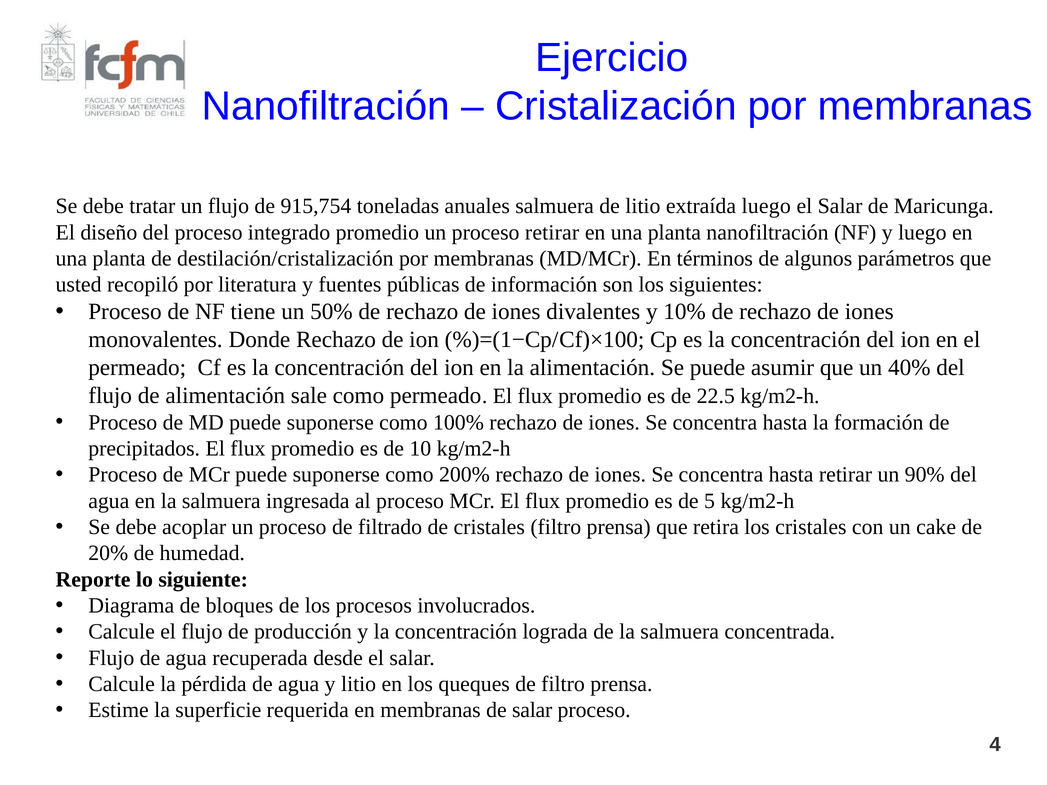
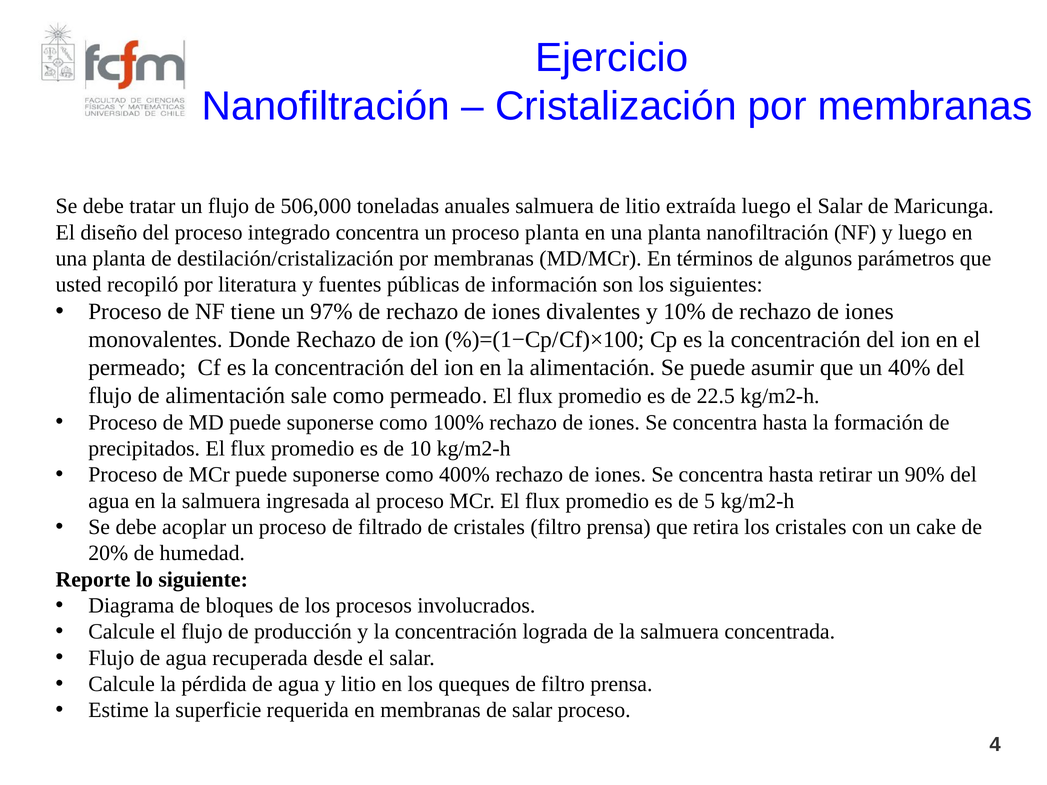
915,754: 915,754 -> 506,000
integrado promedio: promedio -> concentra
proceso retirar: retirar -> planta
50%: 50% -> 97%
200%: 200% -> 400%
